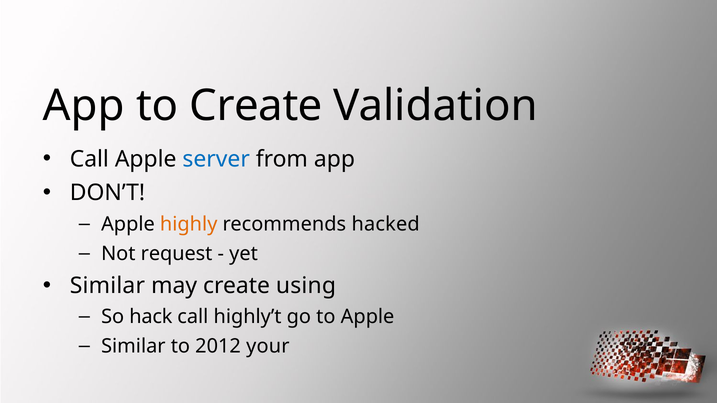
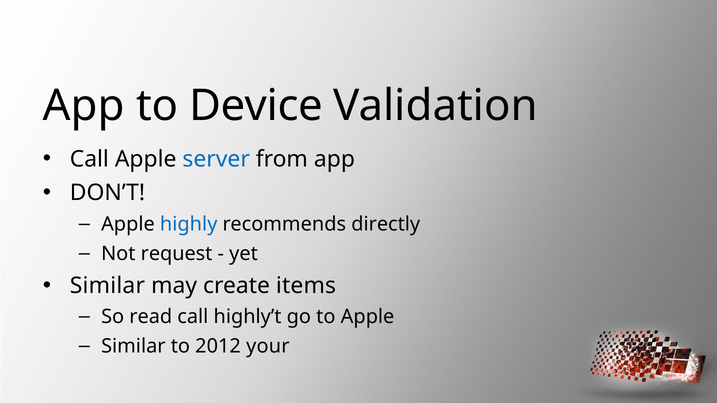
to Create: Create -> Device
highly colour: orange -> blue
hacked: hacked -> directly
using: using -> items
hack: hack -> read
